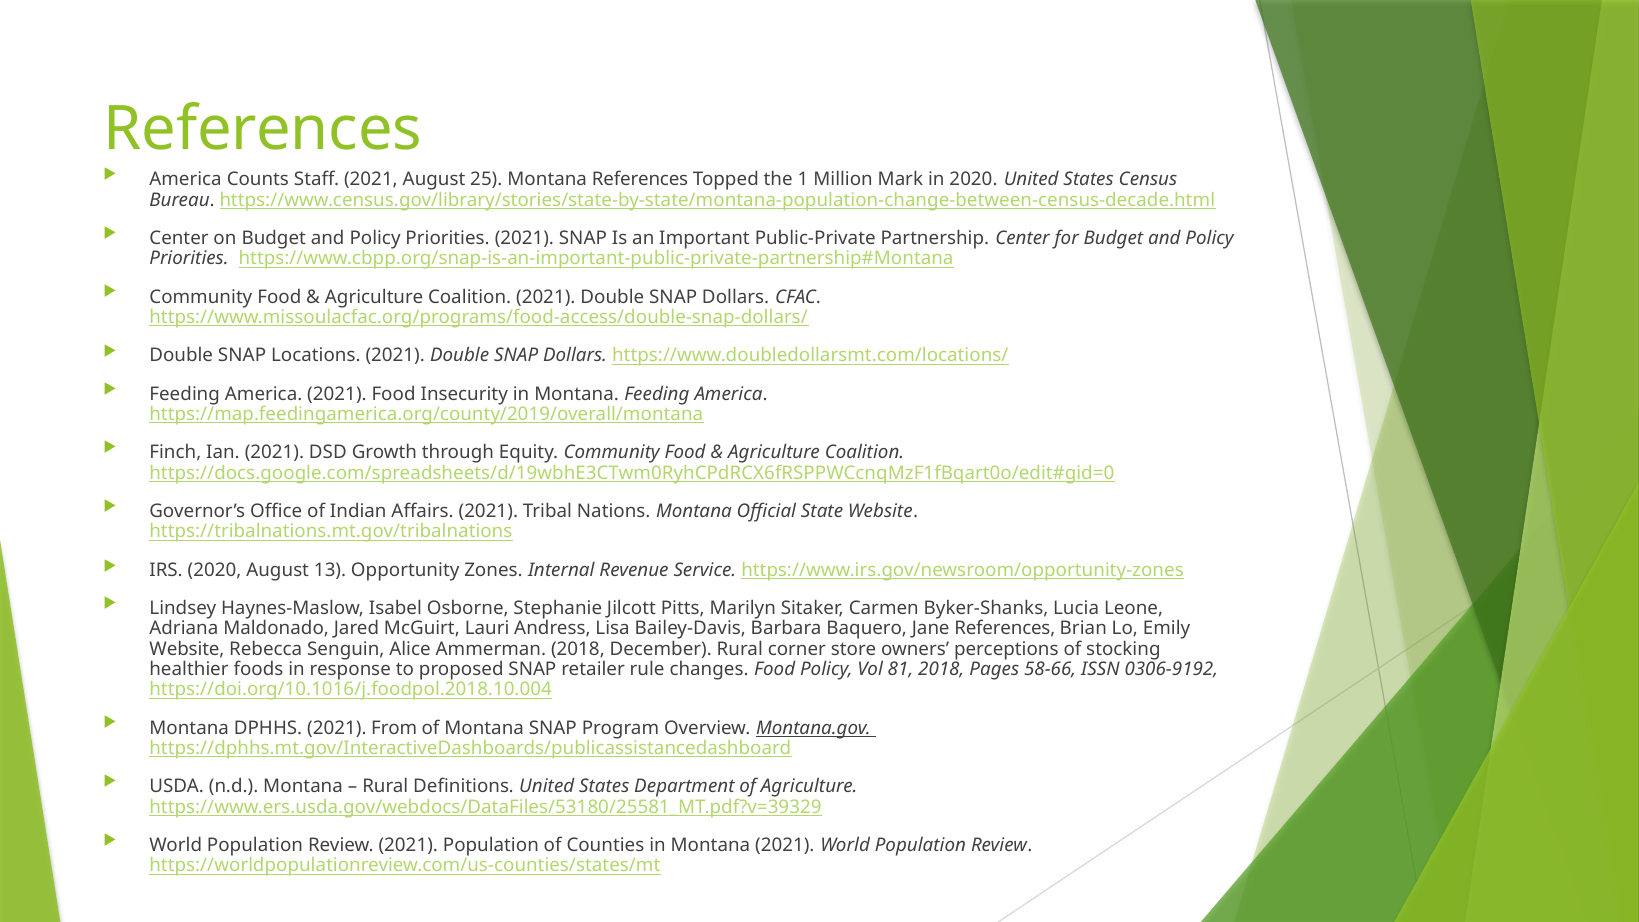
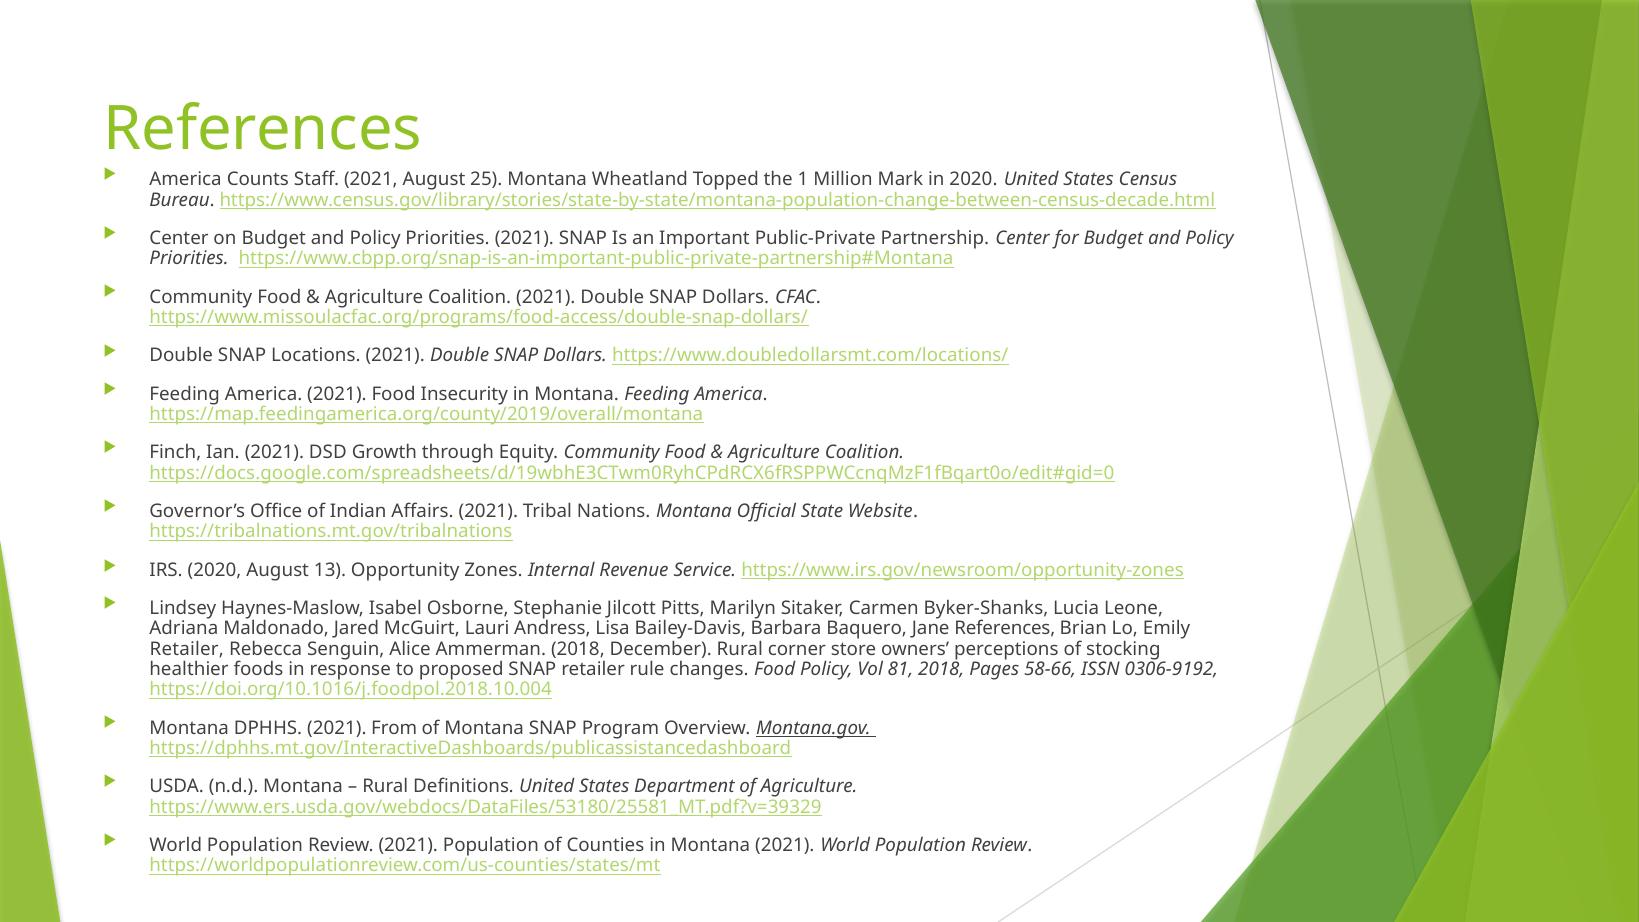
Montana References: References -> Wheatland
Website at (187, 649): Website -> Retailer
